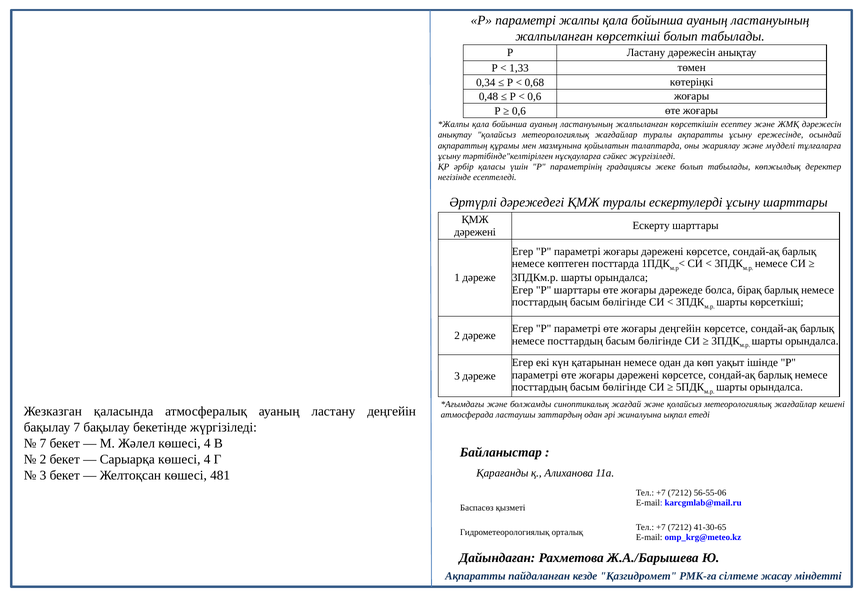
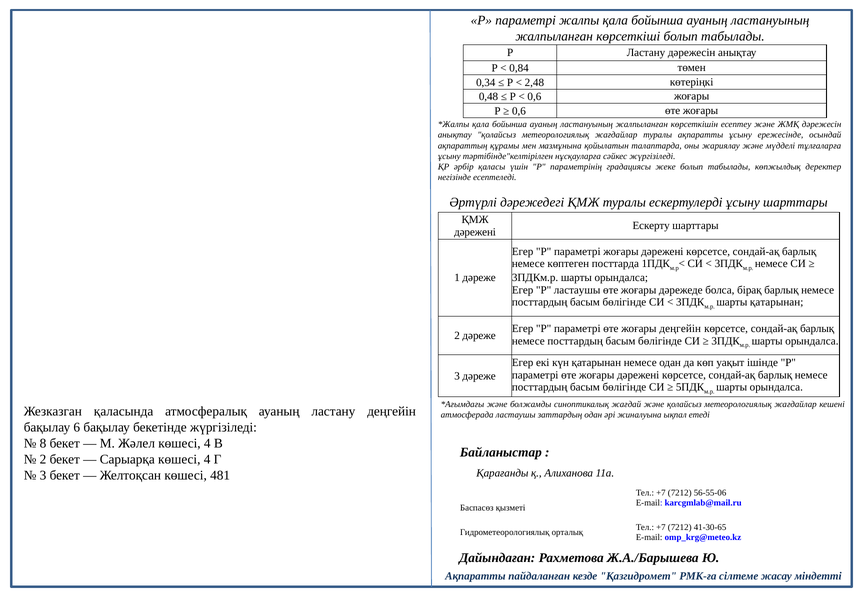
1,33: 1,33 -> 0,84
0,68: 0,68 -> 2,48
P шарттары: шарттары -> ластаушы
шарты көрсеткіші: көрсеткіші -> қатарынан
бақылау 7: 7 -> 6
7 at (43, 444): 7 -> 8
